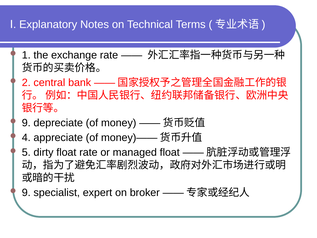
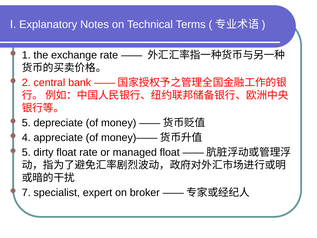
9 at (26, 123): 9 -> 5
9 at (26, 192): 9 -> 7
